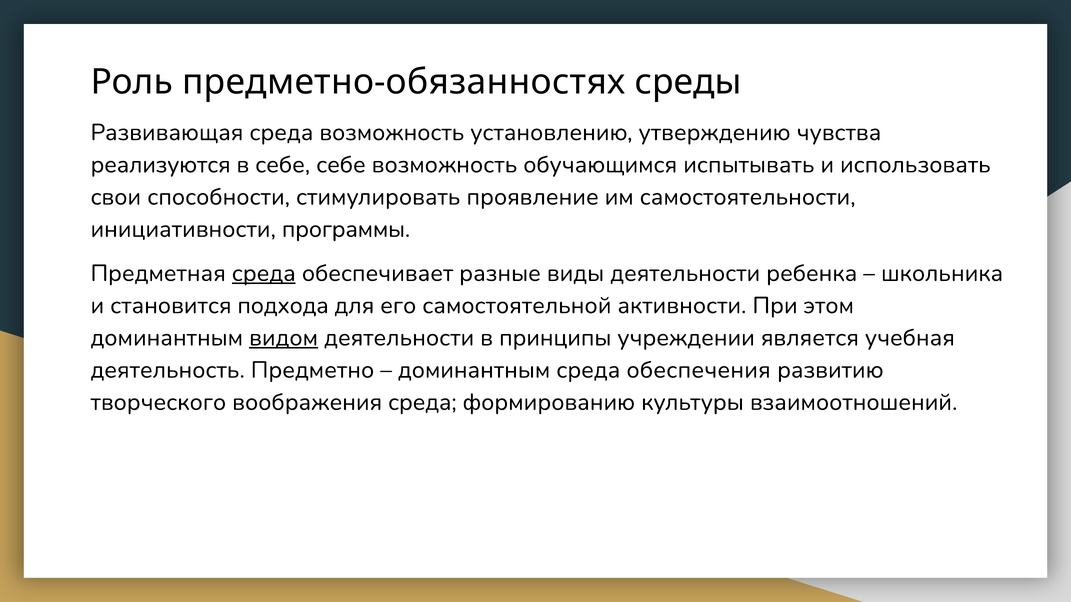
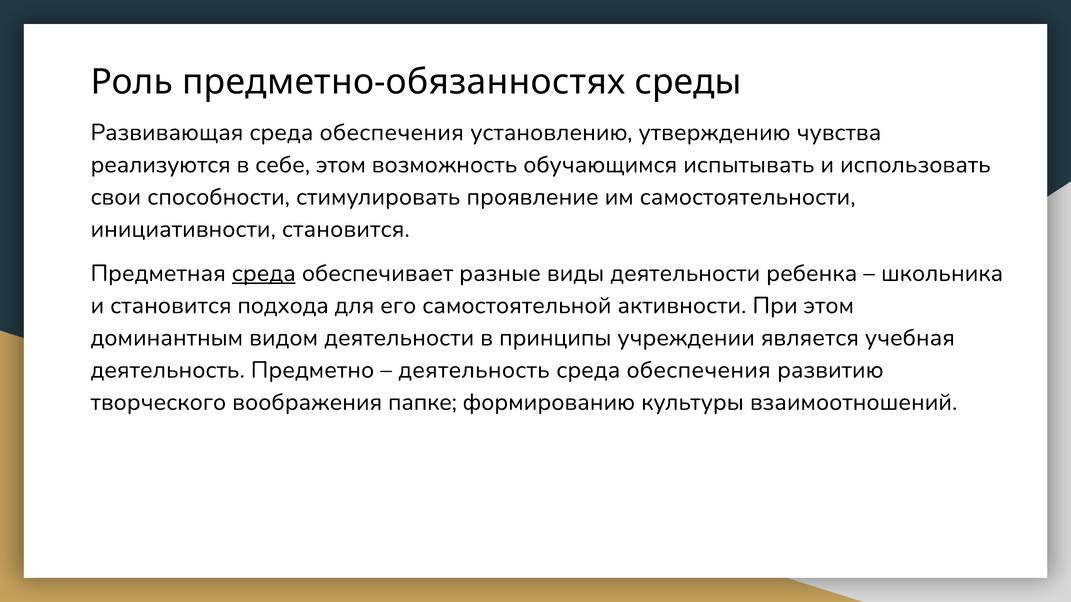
Развивающая среда возможность: возможность -> обеспечения
себе себе: себе -> этом
инициативности программы: программы -> становится
видом underline: present -> none
доминантным at (474, 370): доминантным -> деятельность
воображения среда: среда -> папке
